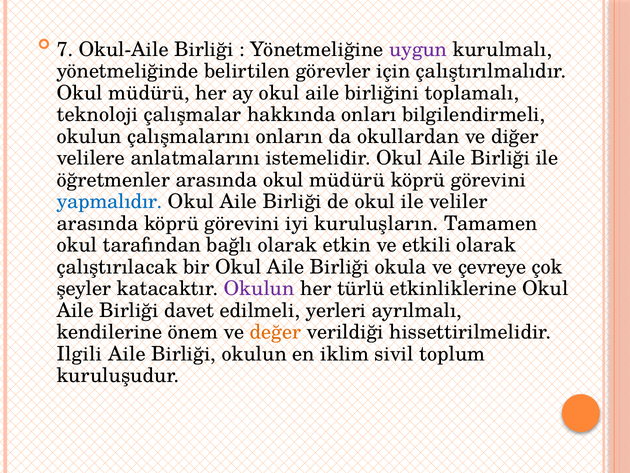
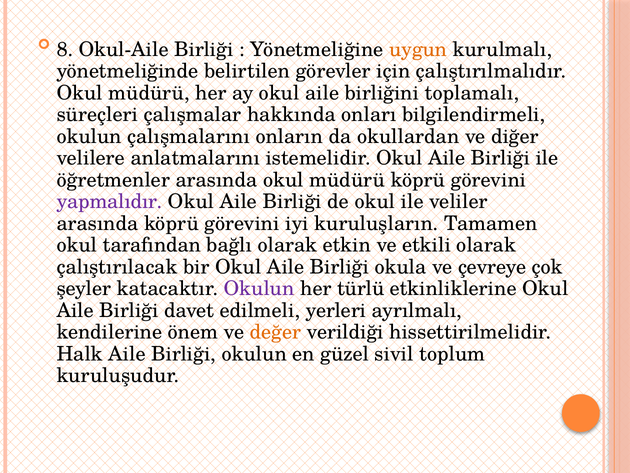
7: 7 -> 8
uygun colour: purple -> orange
teknoloji: teknoloji -> süreçleri
yapmalıdır colour: blue -> purple
Ilgili: Ilgili -> Halk
iklim: iklim -> güzel
